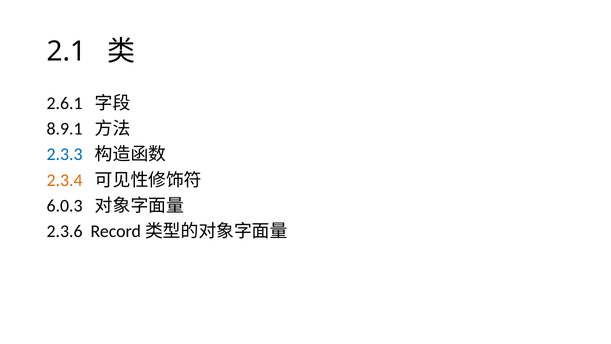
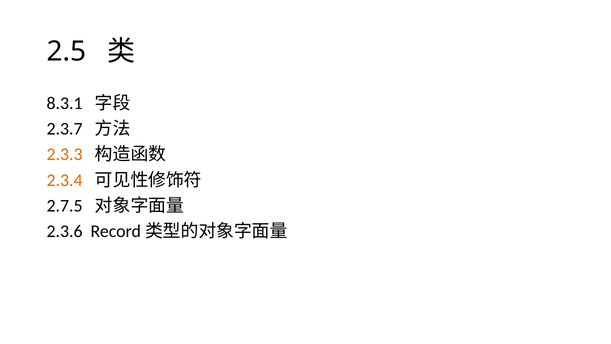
2.1: 2.1 -> 2.5
2.6.1: 2.6.1 -> 8.3.1
8.9.1: 8.9.1 -> 2.3.7
2.3.3 colour: blue -> orange
6.0.3: 6.0.3 -> 2.7.5
